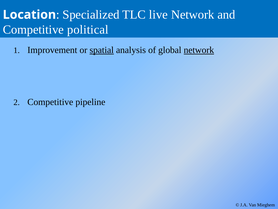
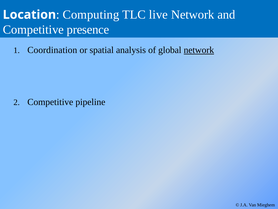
Specialized: Specialized -> Computing
political: political -> presence
Improvement: Improvement -> Coordination
spatial underline: present -> none
